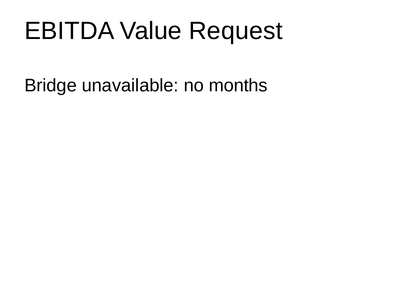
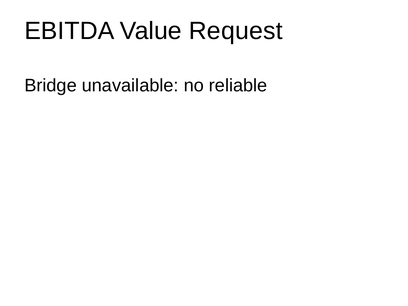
months: months -> reliable
